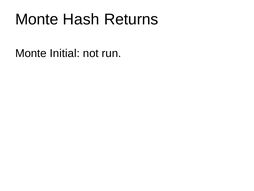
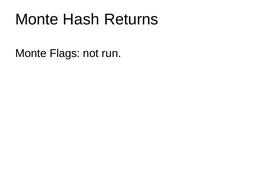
Initial: Initial -> Flags
